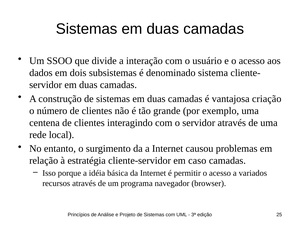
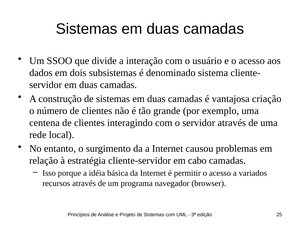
caso: caso -> cabo
